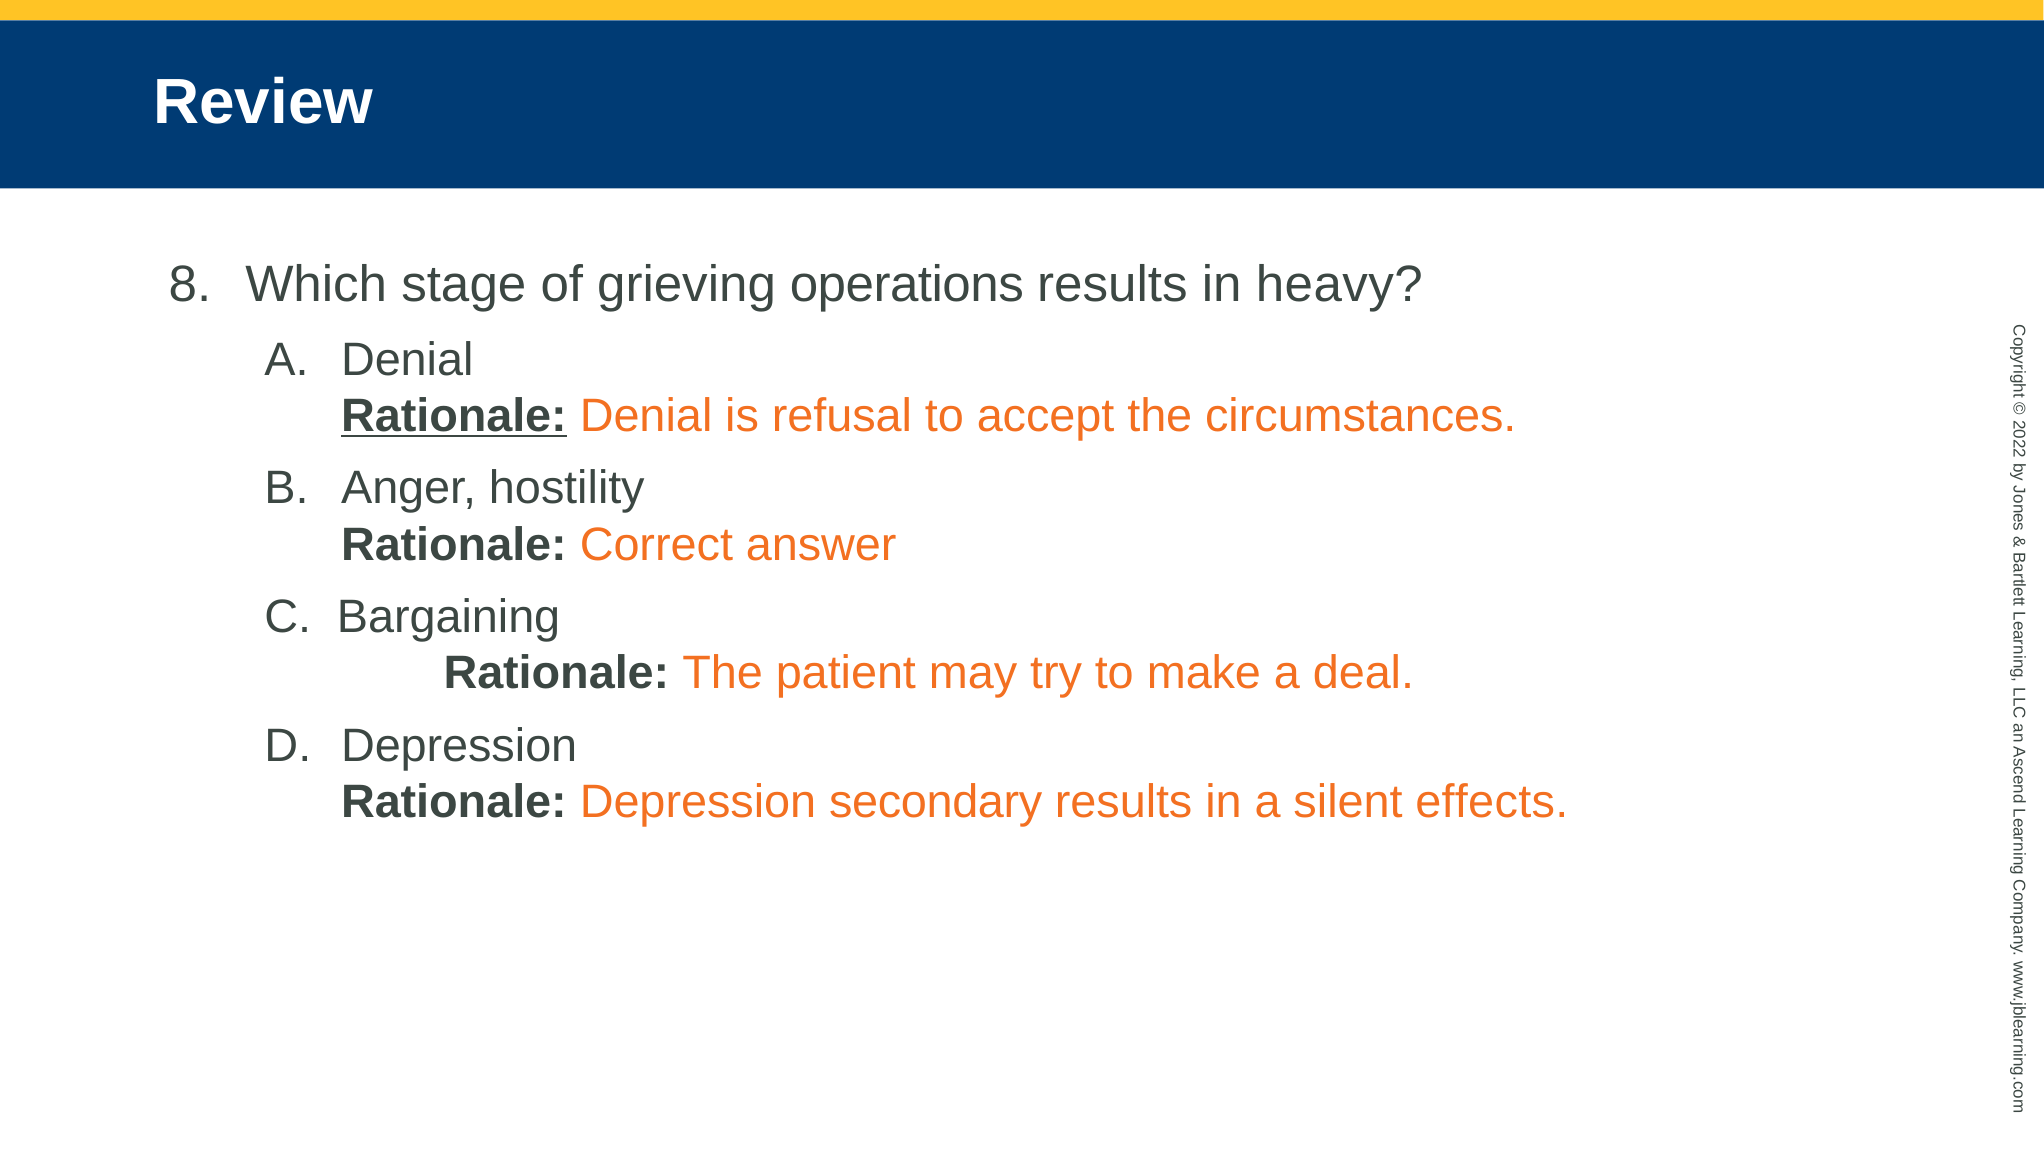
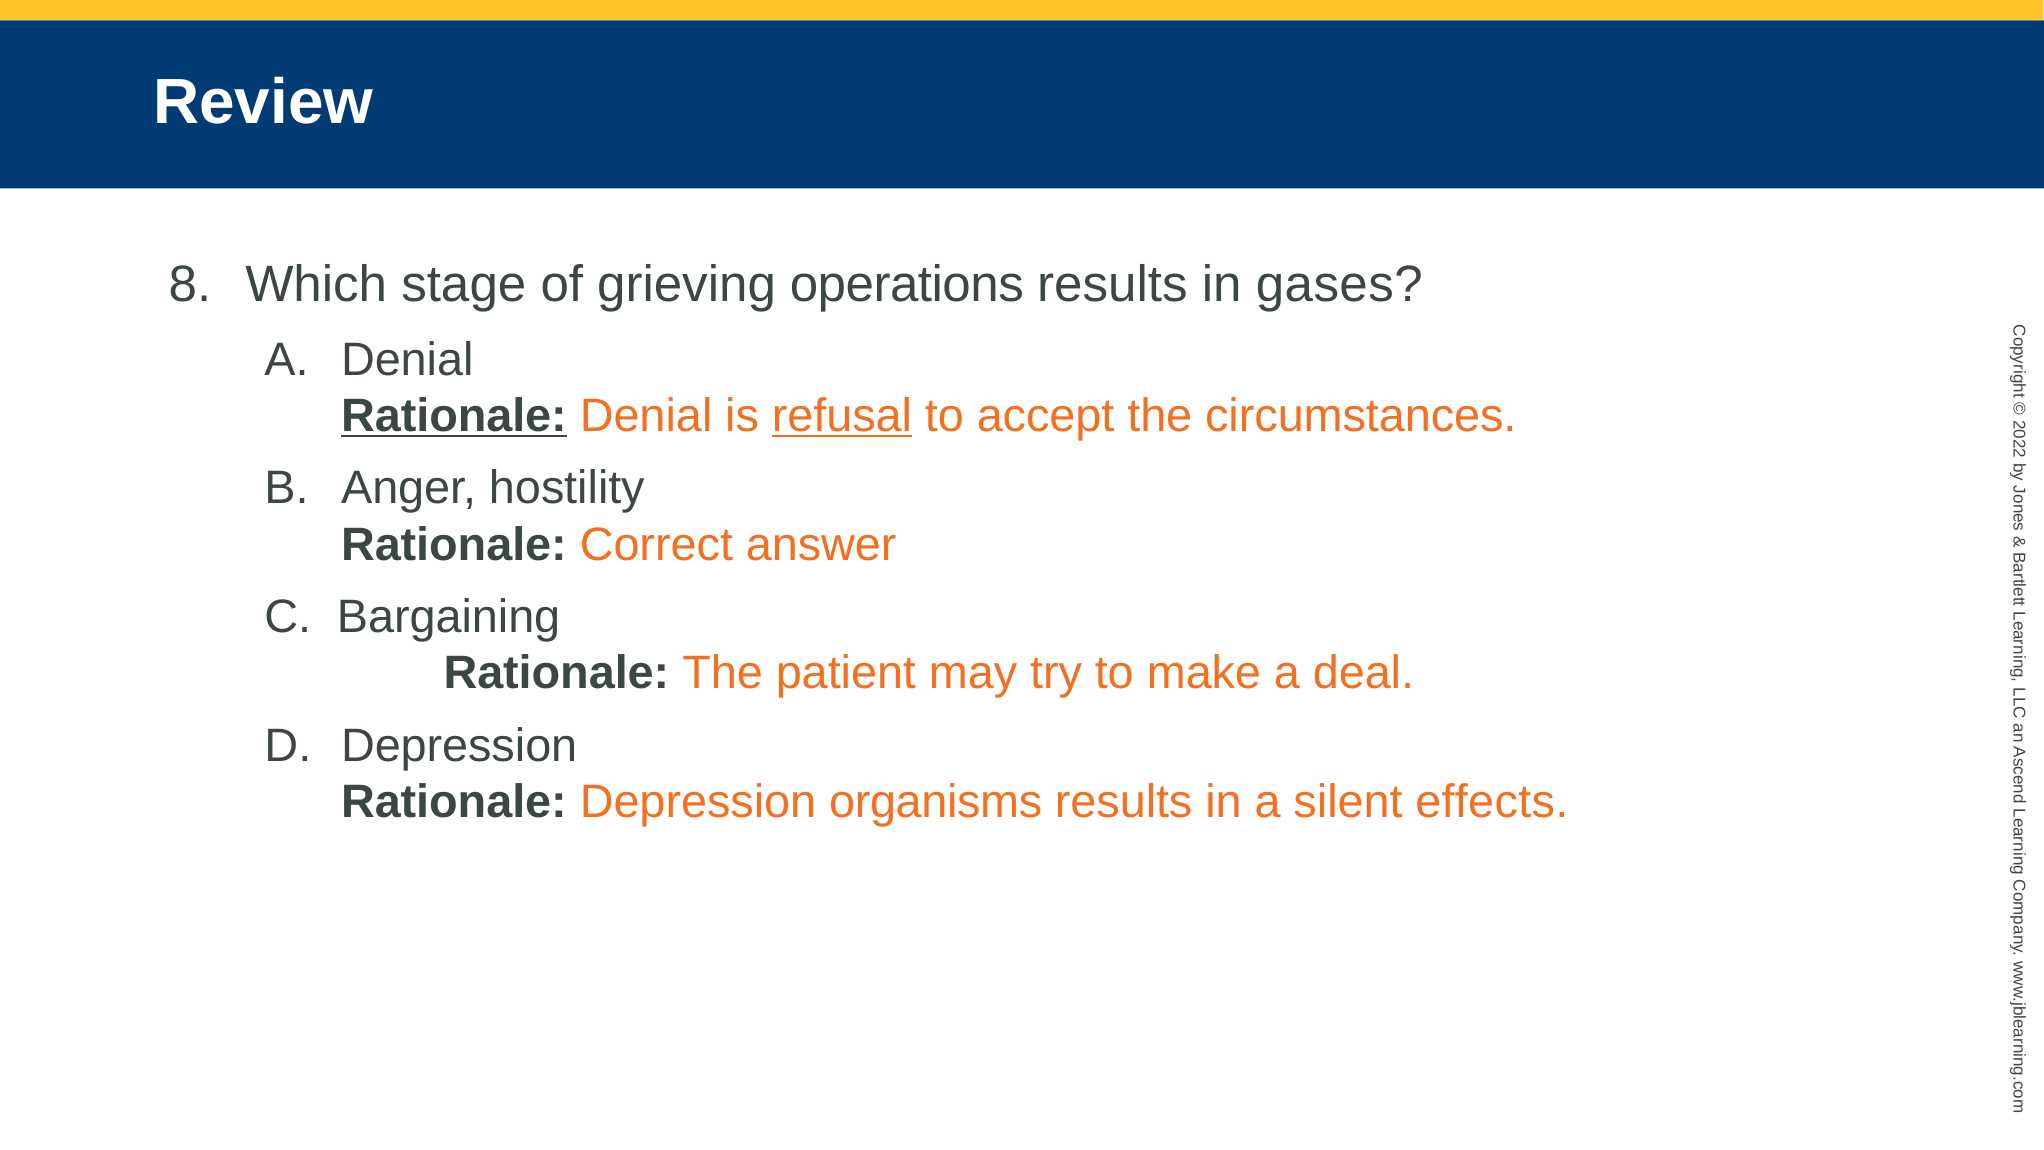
heavy: heavy -> gases
refusal underline: none -> present
secondary: secondary -> organisms
